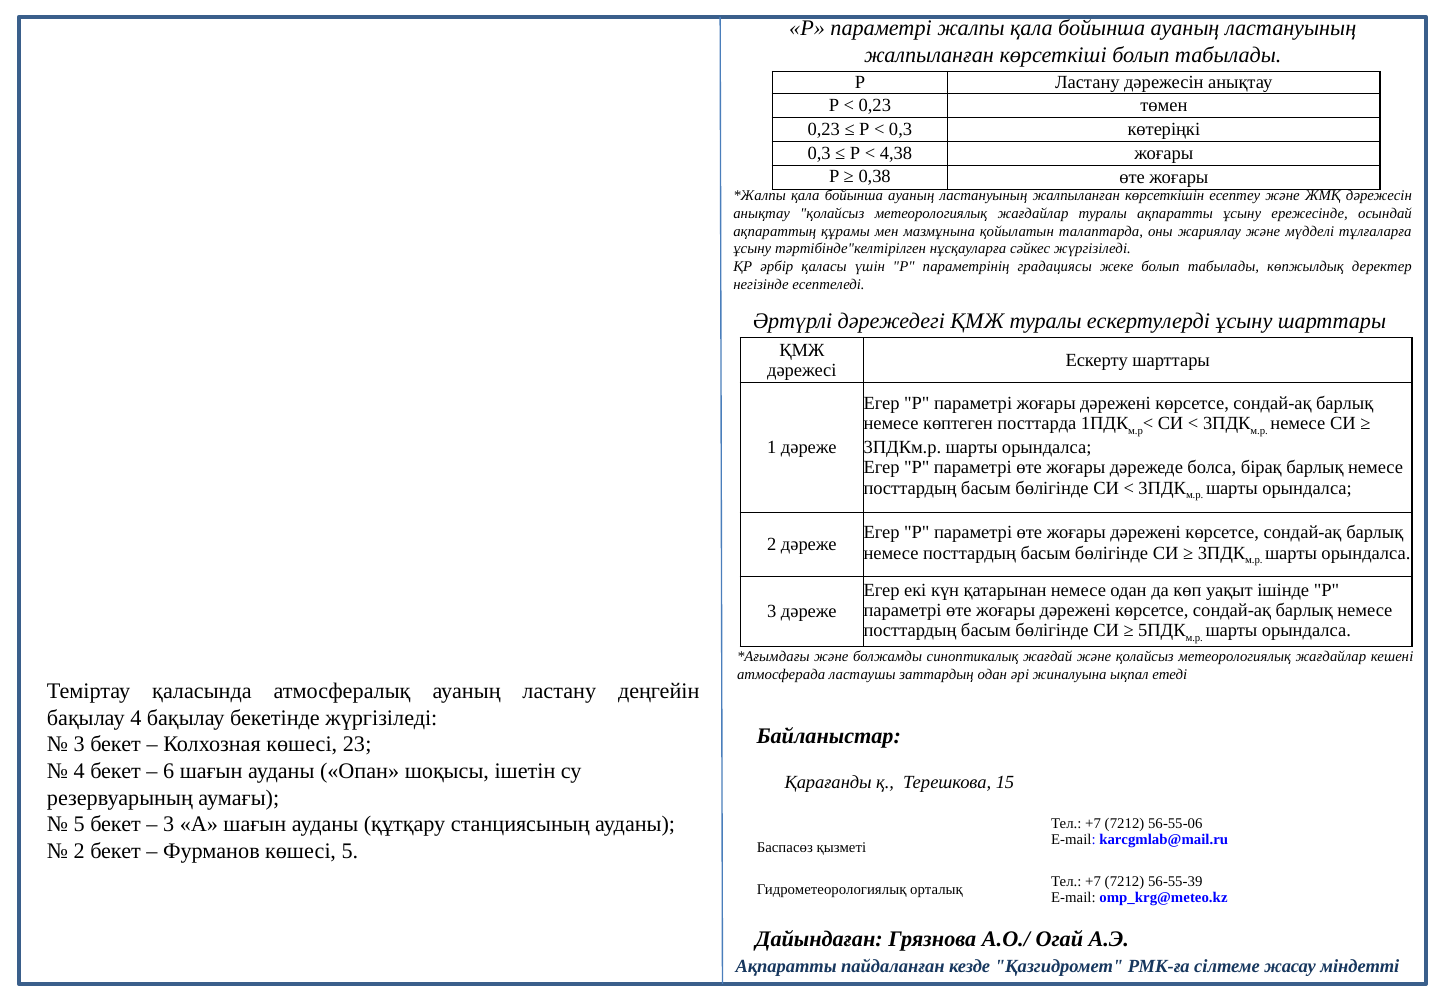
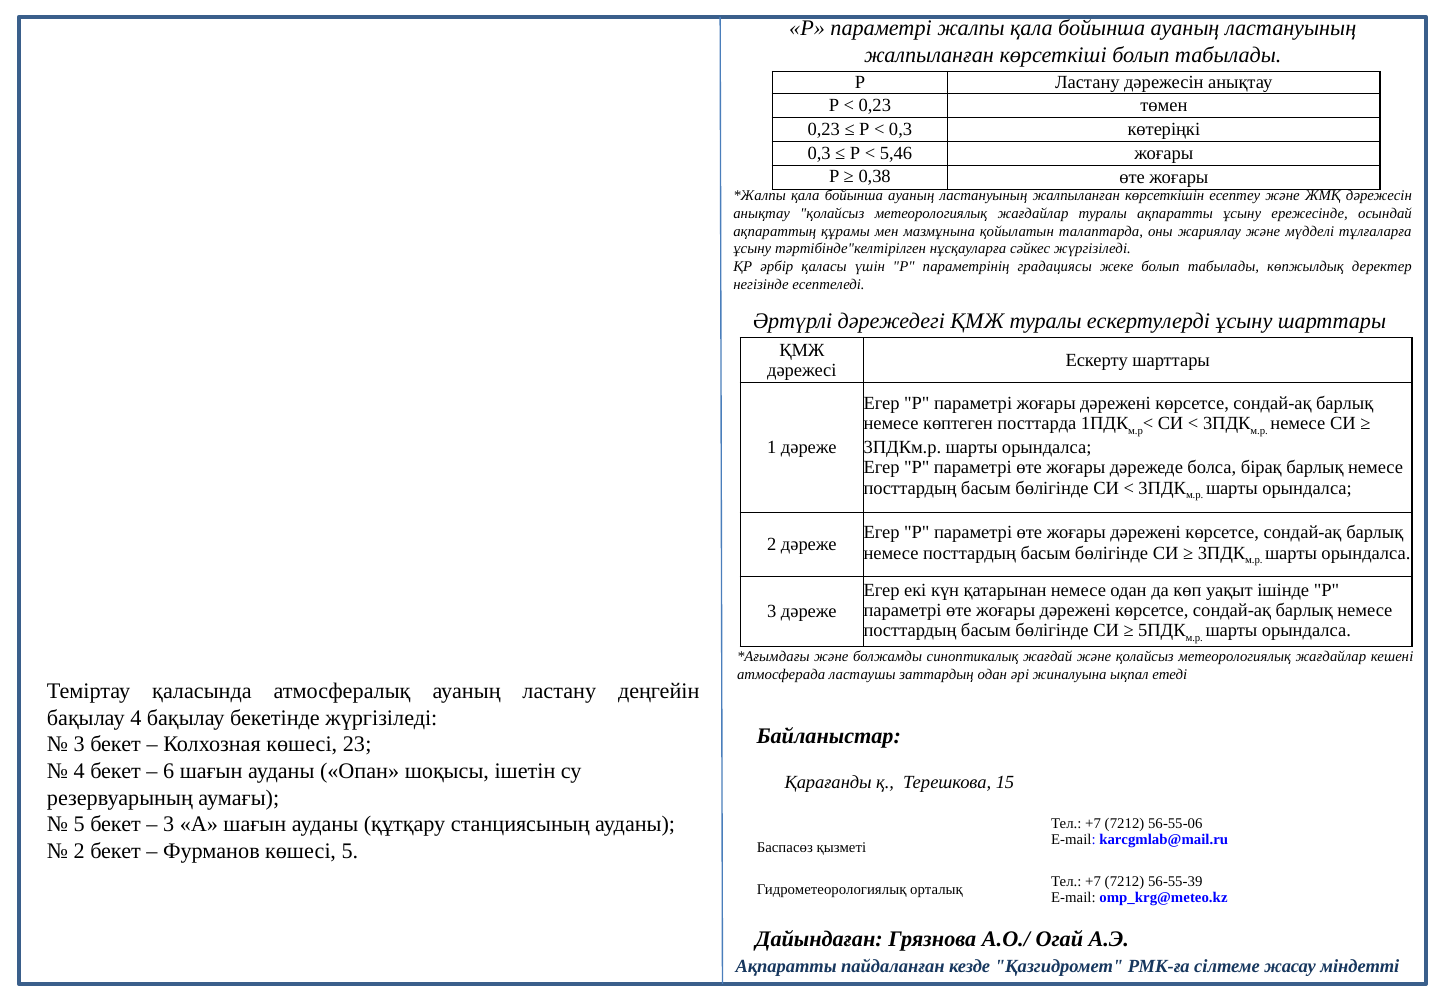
4,38: 4,38 -> 5,46
